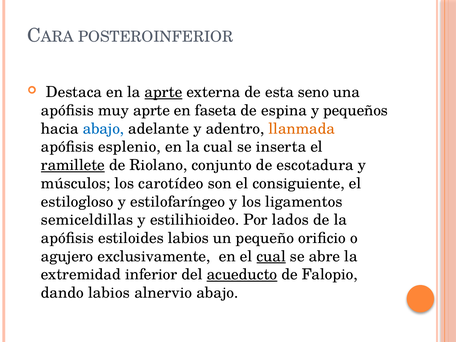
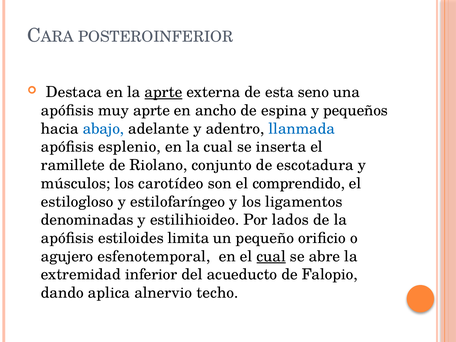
faseta: faseta -> ancho
llanmada colour: orange -> blue
ramillete underline: present -> none
consiguiente: consiguiente -> comprendido
semiceldillas: semiceldillas -> denominadas
estiloides labios: labios -> limita
exclusivamente: exclusivamente -> esfenotemporal
acueducto underline: present -> none
dando labios: labios -> aplica
alnervio abajo: abajo -> techo
